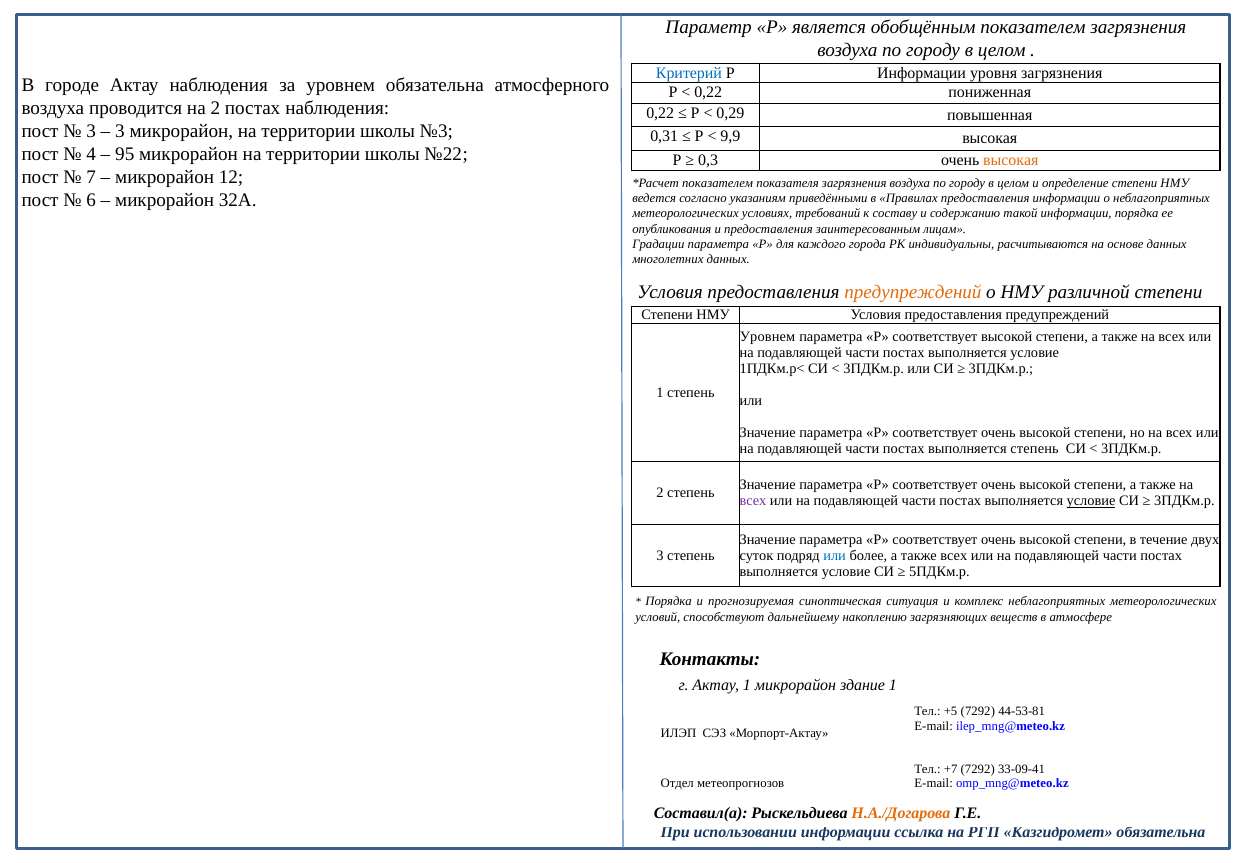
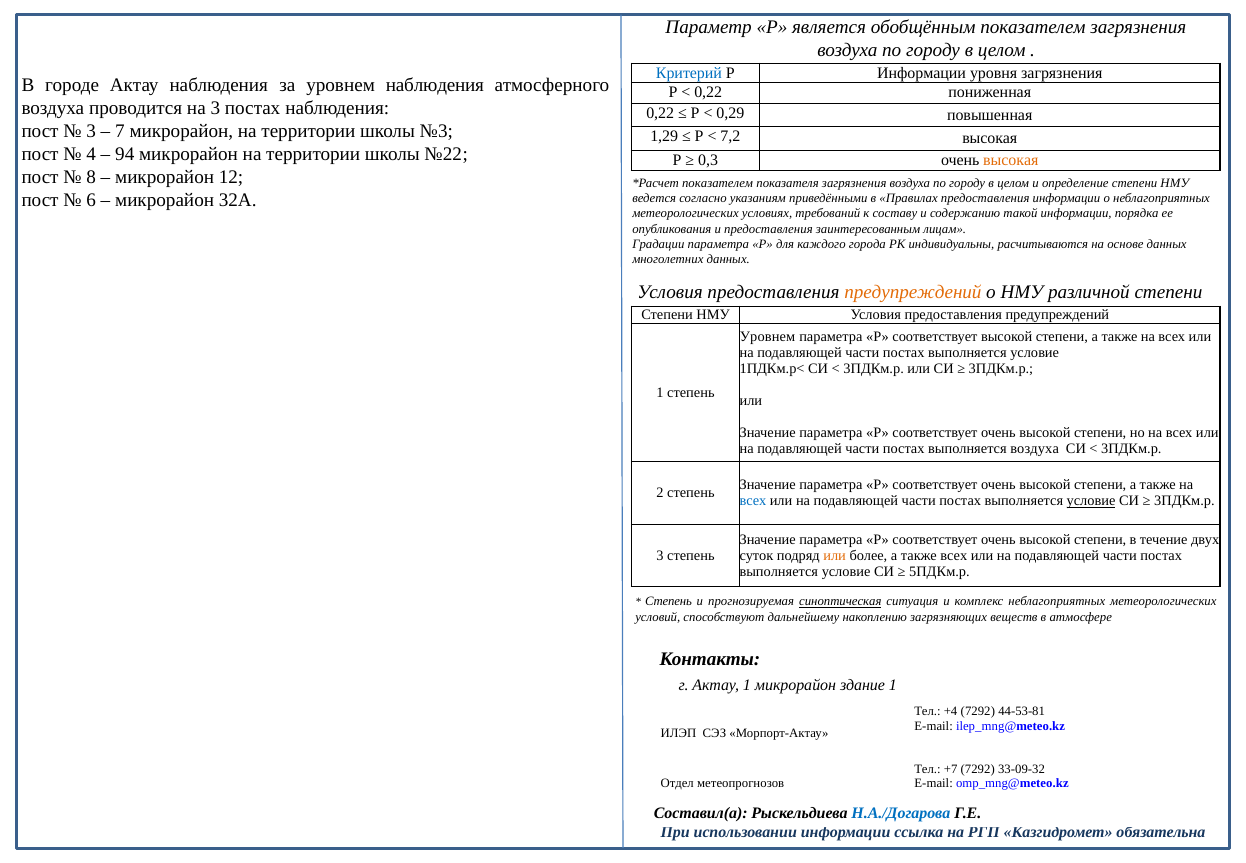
уровнем обязательна: обязательна -> наблюдения
на 2: 2 -> 3
3 at (120, 131): 3 -> 7
0,31: 0,31 -> 1,29
9,9: 9,9 -> 7,2
95: 95 -> 94
7: 7 -> 8
выполняется степень: степень -> воздуха
всех at (753, 501) colour: purple -> blue
или at (835, 555) colour: blue -> orange
Порядка at (669, 601): Порядка -> Степень
синоптическая underline: none -> present
+5: +5 -> +4
33-09-41: 33-09-41 -> 33-09-32
Н.А./Догарова colour: orange -> blue
